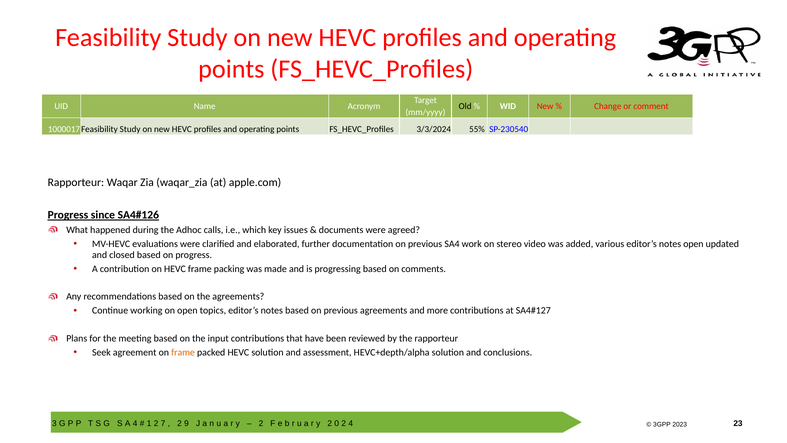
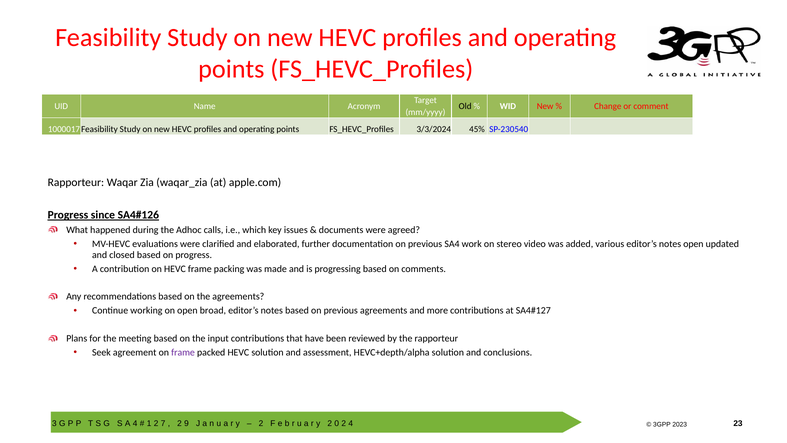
55%: 55% -> 45%
topics: topics -> broad
frame at (183, 352) colour: orange -> purple
